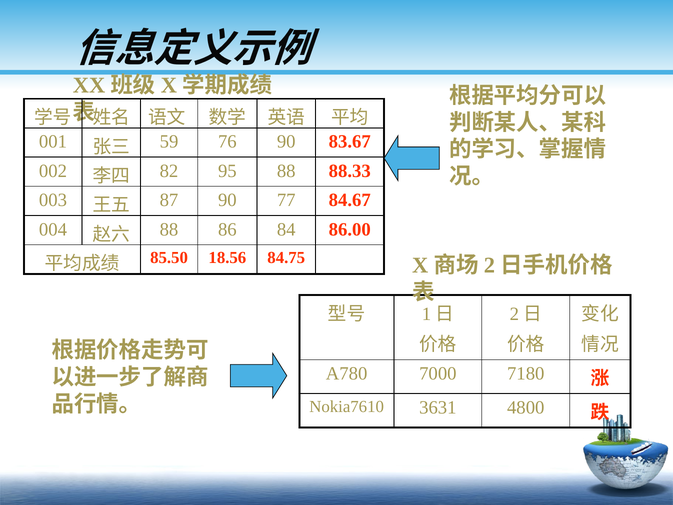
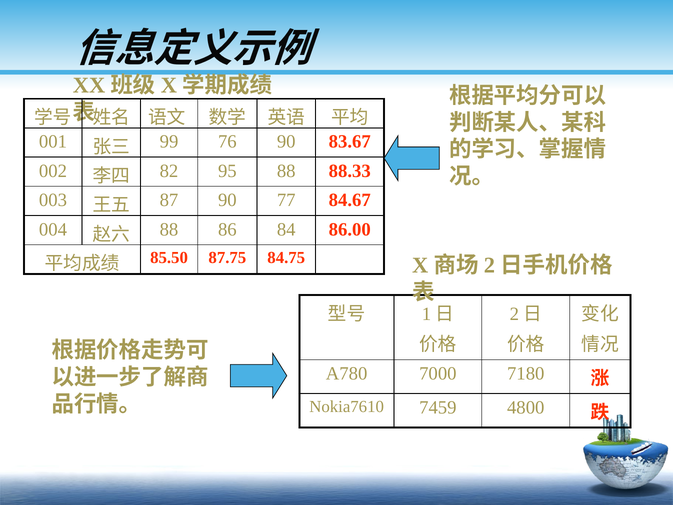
59: 59 -> 99
18.56: 18.56 -> 87.75
3631: 3631 -> 7459
